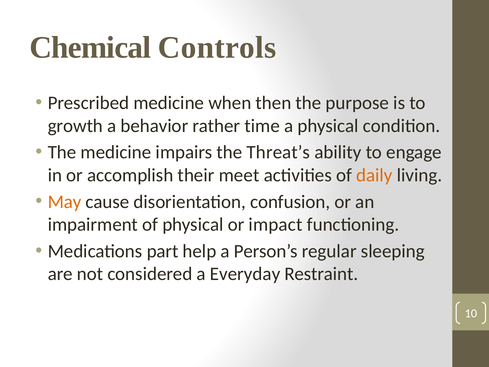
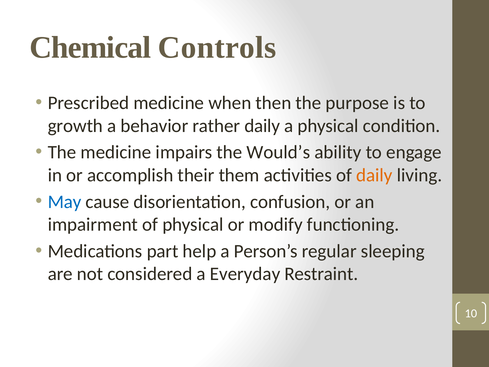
rather time: time -> daily
Threat’s: Threat’s -> Would’s
meet: meet -> them
May colour: orange -> blue
impact: impact -> modify
